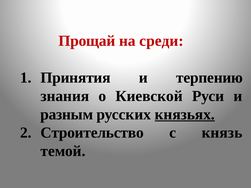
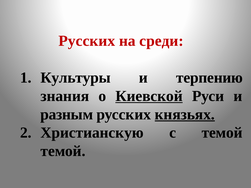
Прощай at (87, 41): Прощай -> Русских
Принятия: Принятия -> Культуры
Киевской underline: none -> present
Строительство: Строительство -> Христианскую
с князь: князь -> темой
